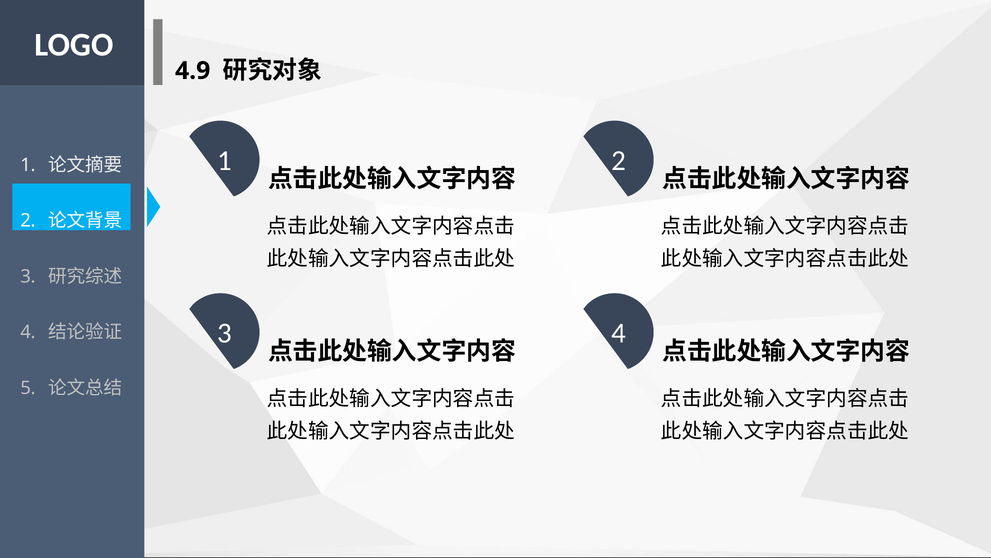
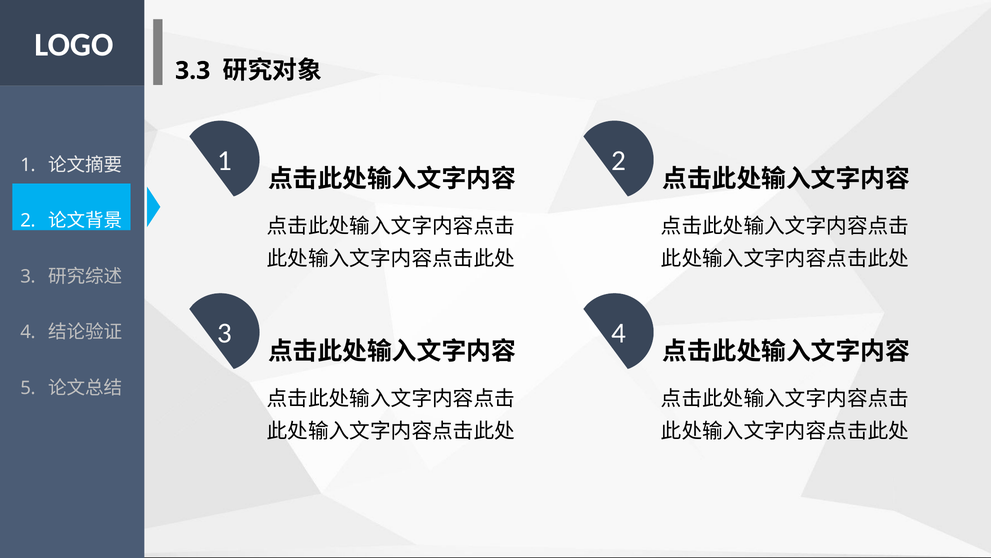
4.9: 4.9 -> 3.3
